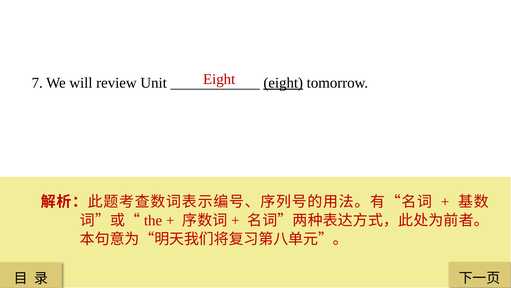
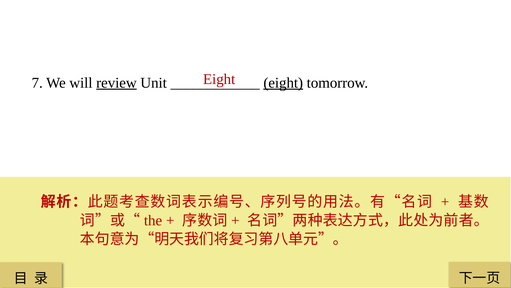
review underline: none -> present
